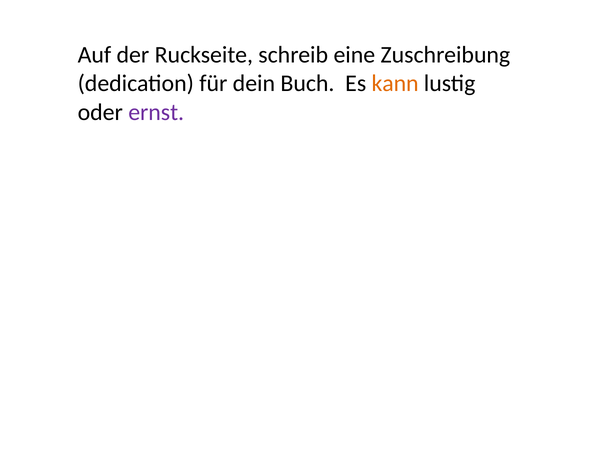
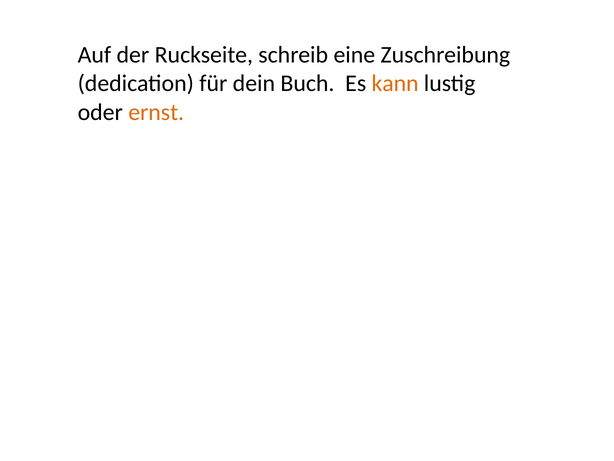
ernst colour: purple -> orange
